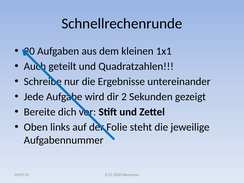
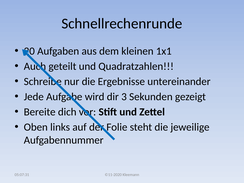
2: 2 -> 3
